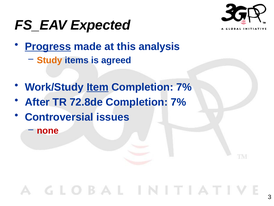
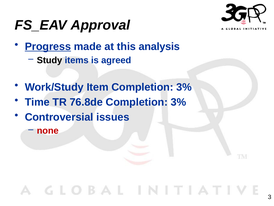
Expected: Expected -> Approval
Study colour: orange -> black
Item underline: present -> none
7% at (184, 87): 7% -> 3%
After: After -> Time
72.8de: 72.8de -> 76.8de
7% at (178, 102): 7% -> 3%
